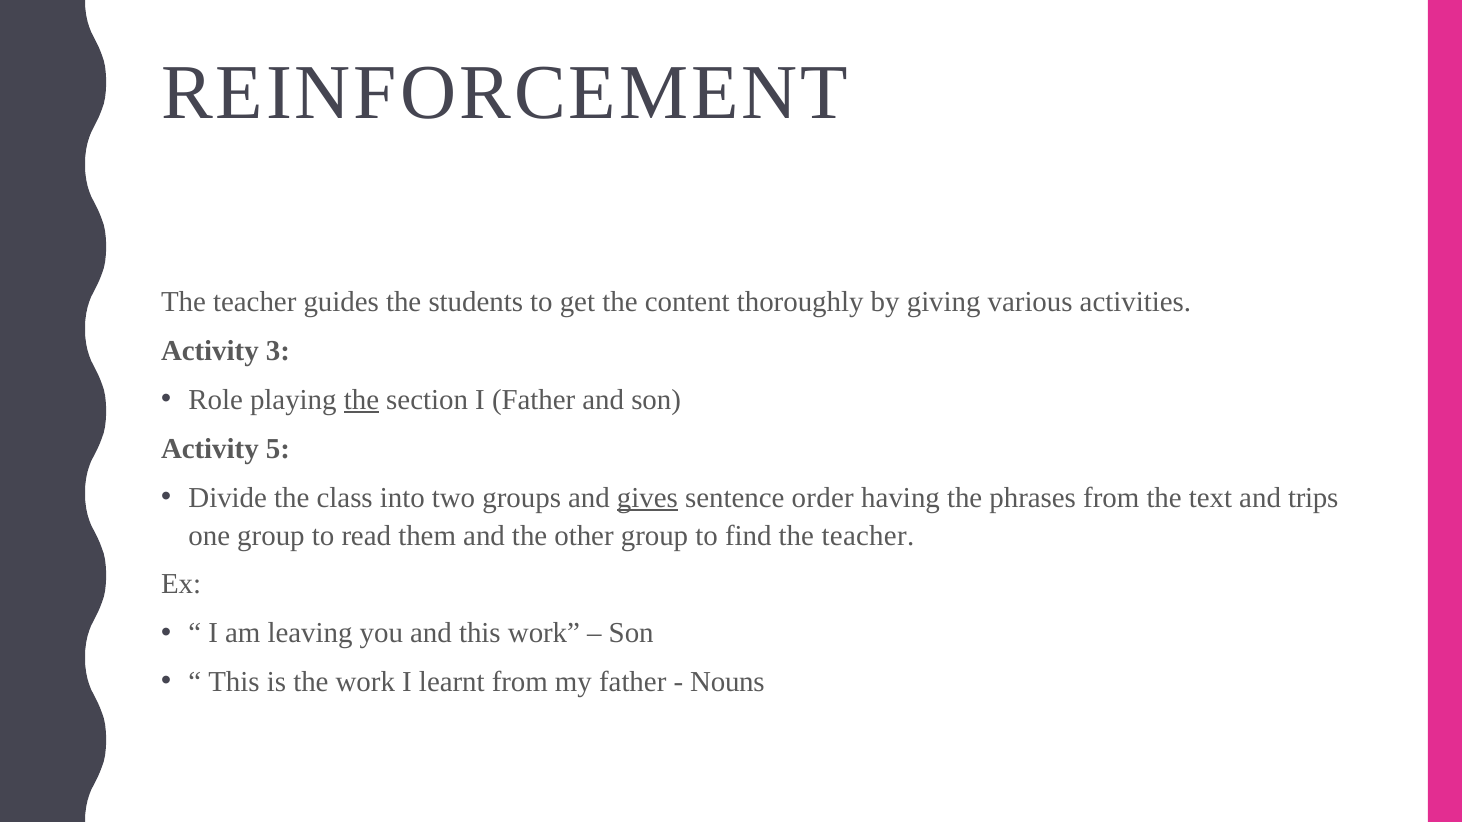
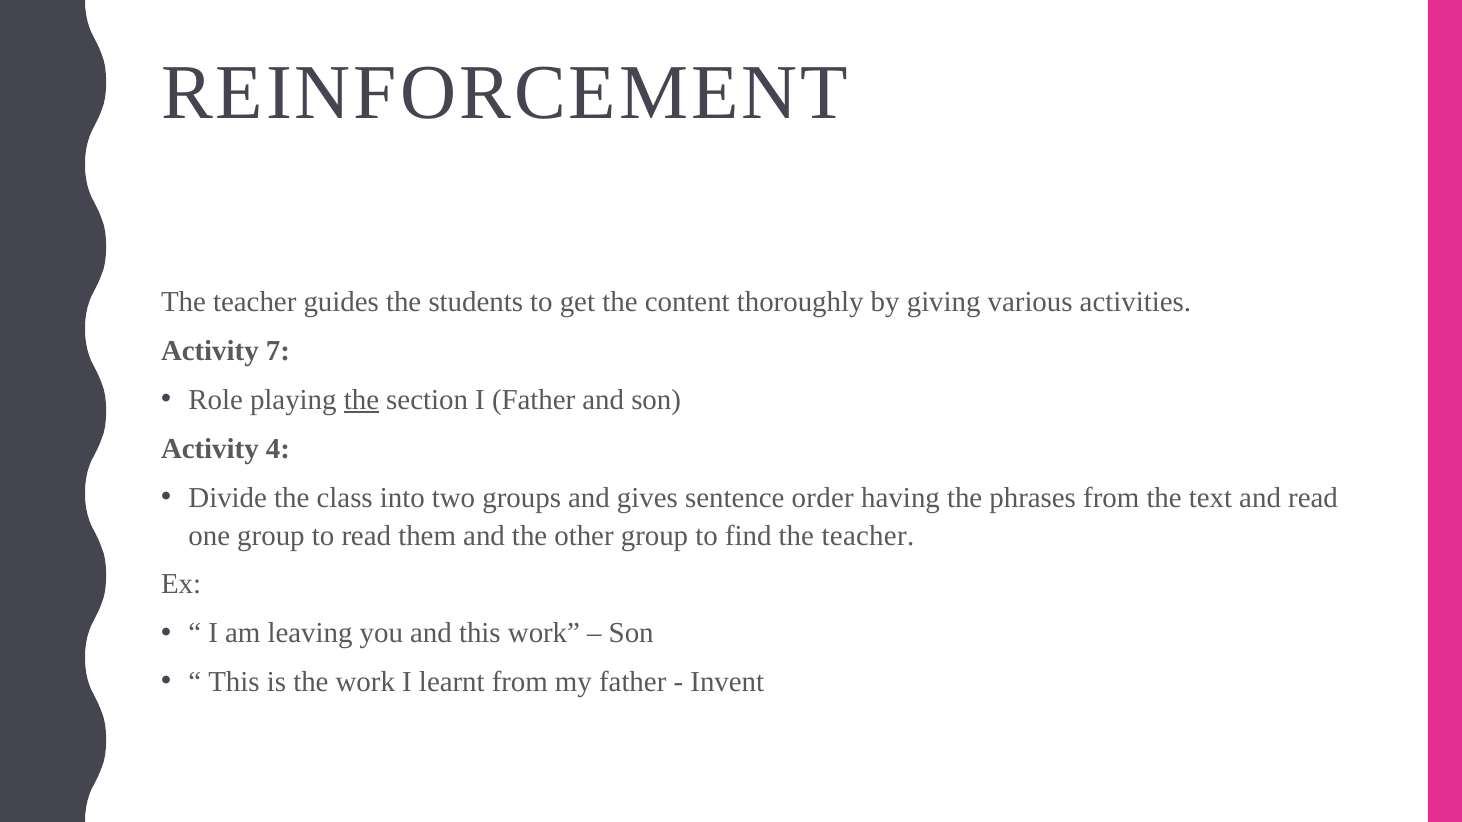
3: 3 -> 7
5: 5 -> 4
gives underline: present -> none
and trips: trips -> read
Nouns: Nouns -> Invent
